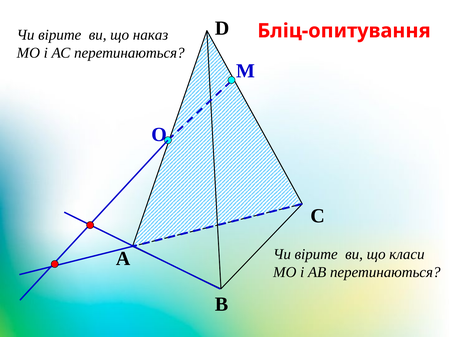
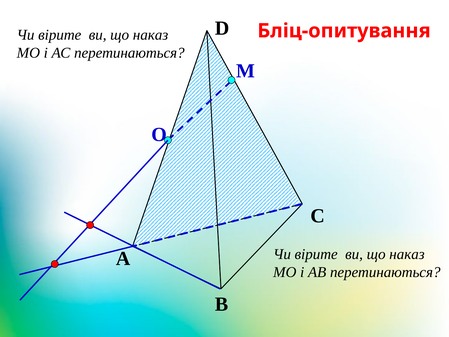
класи at (407, 254): класи -> наказ
